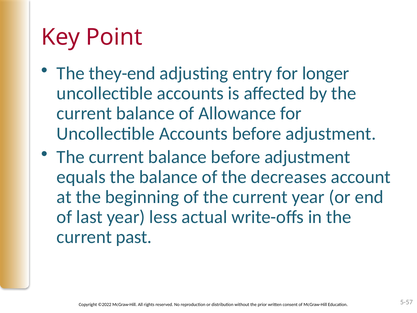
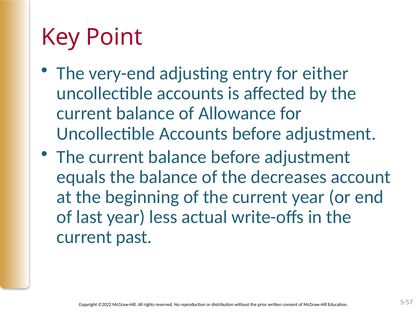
they-end: they-end -> very-end
longer: longer -> either
